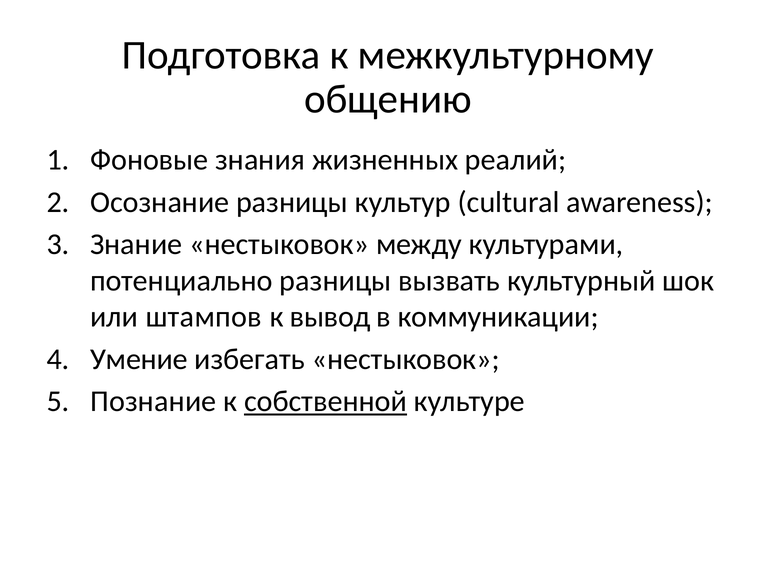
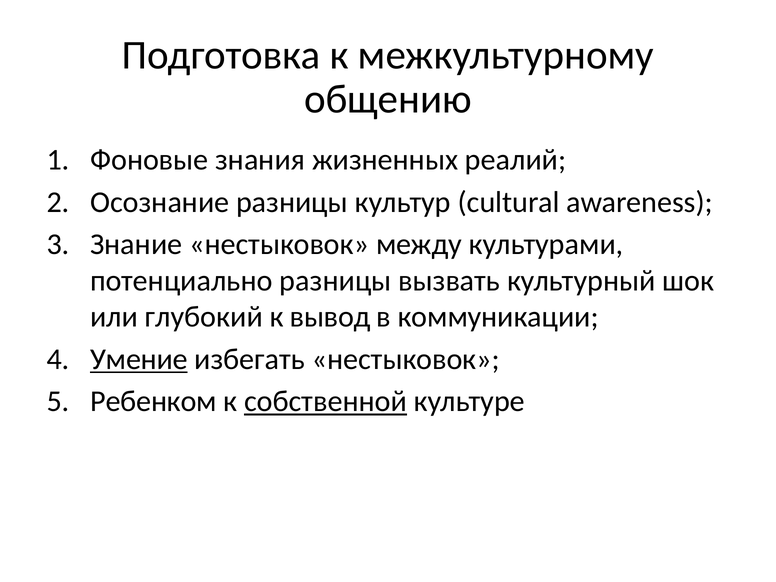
штампов: штампов -> глубокий
Умение underline: none -> present
Познание: Познание -> Ребенком
